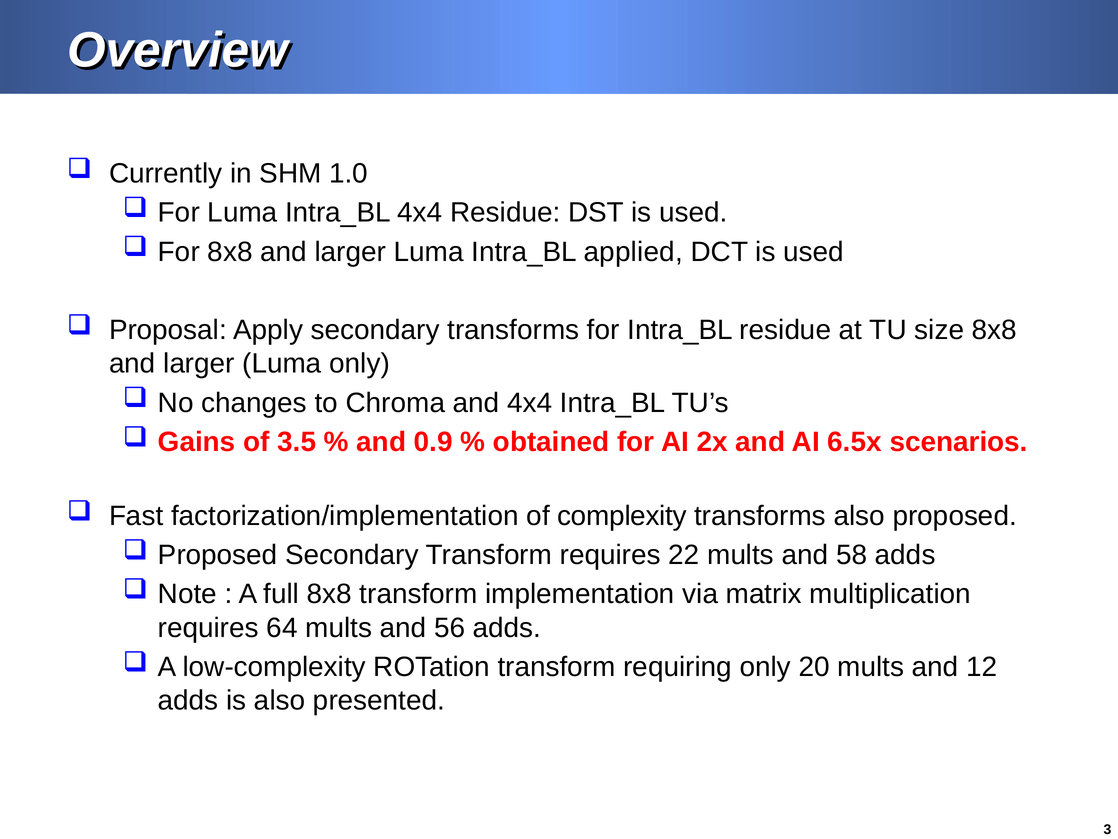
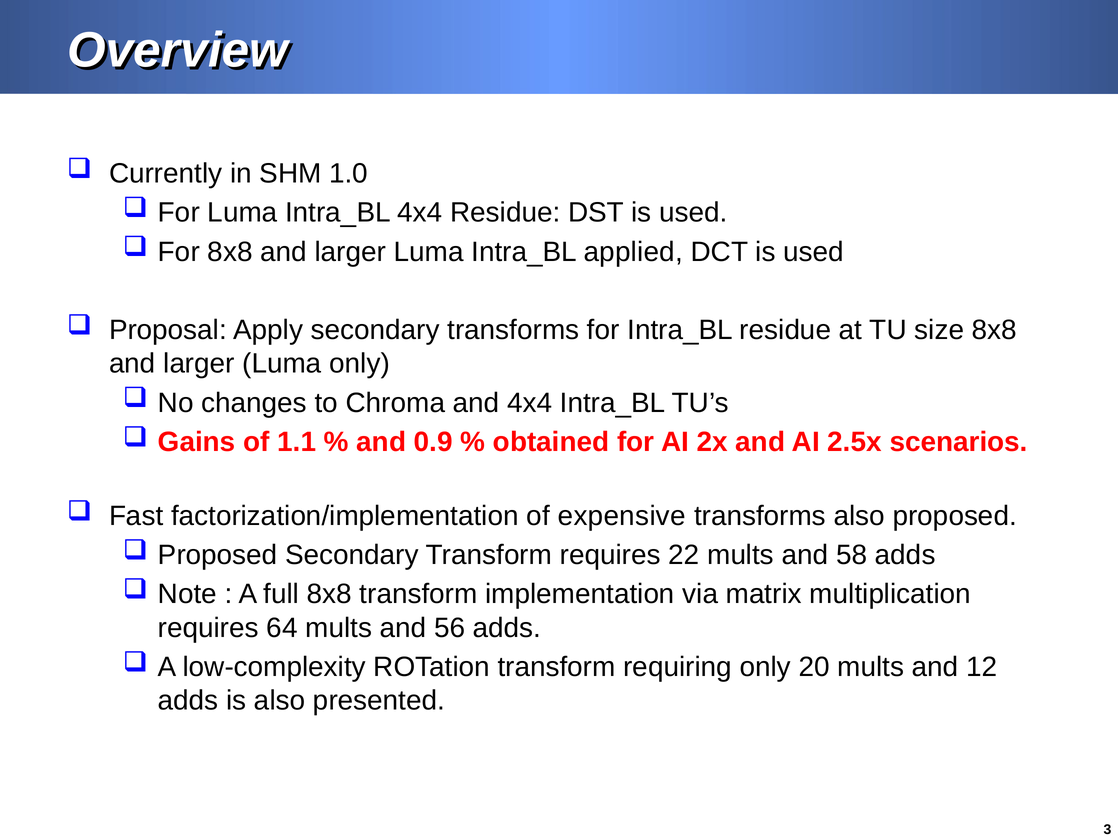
3.5: 3.5 -> 1.1
6.5x: 6.5x -> 2.5x
complexity: complexity -> expensive
